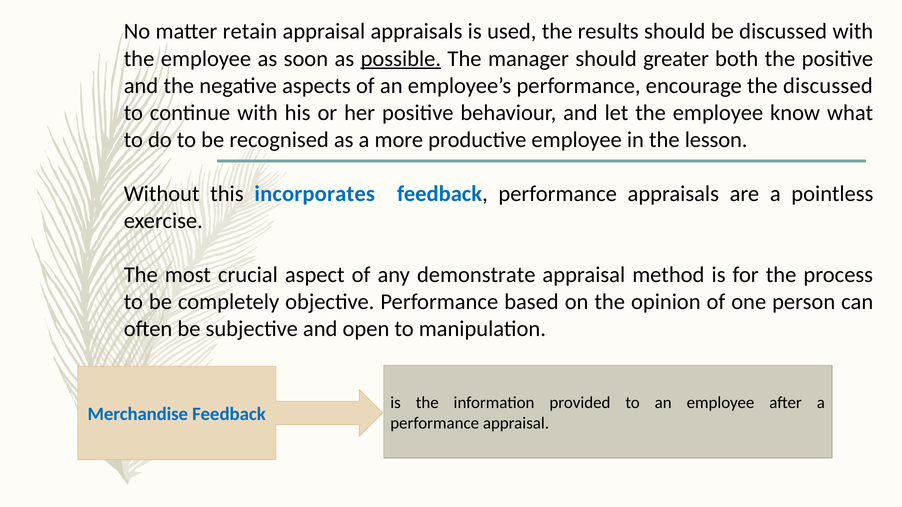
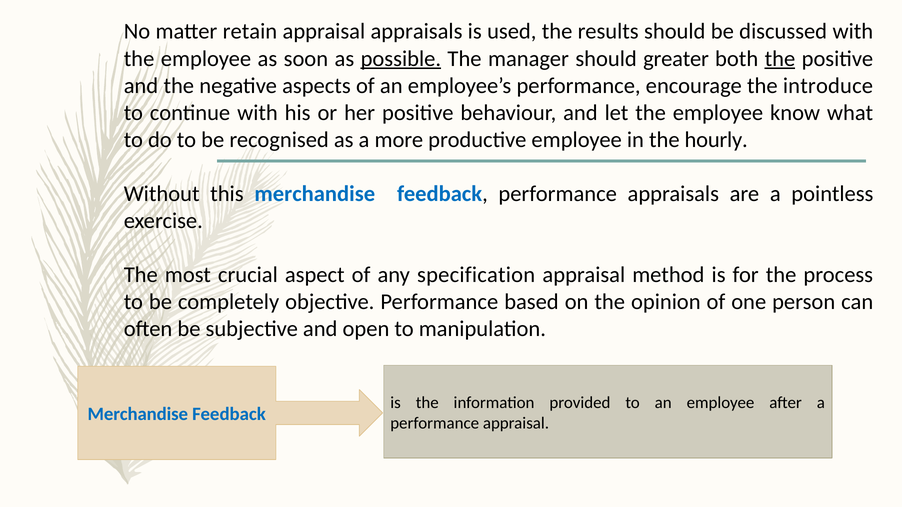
the at (780, 59) underline: none -> present
the discussed: discussed -> introduce
lesson: lesson -> hourly
this incorporates: incorporates -> merchandise
demonstrate: demonstrate -> specification
